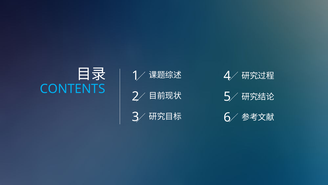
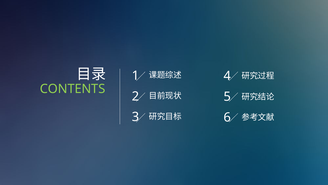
CONTENTS colour: light blue -> light green
